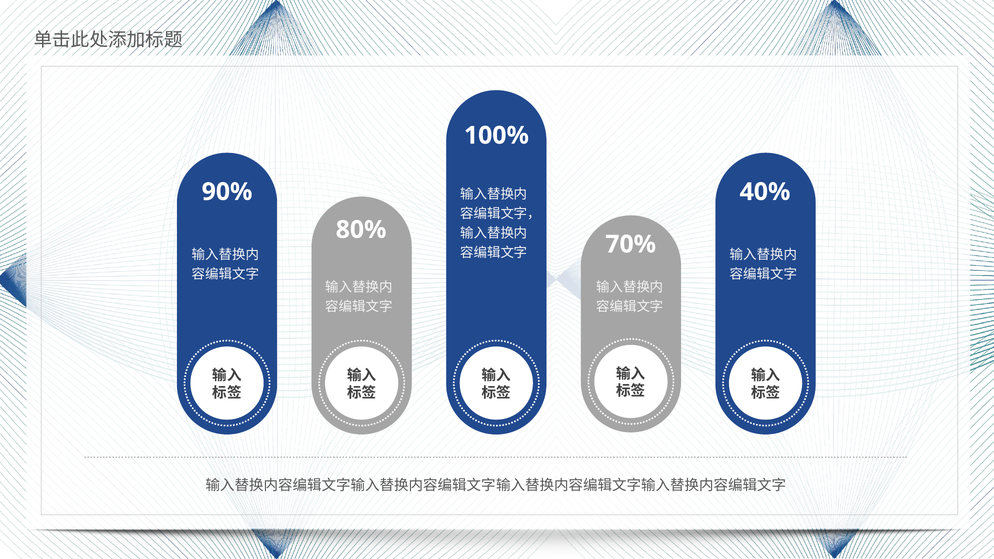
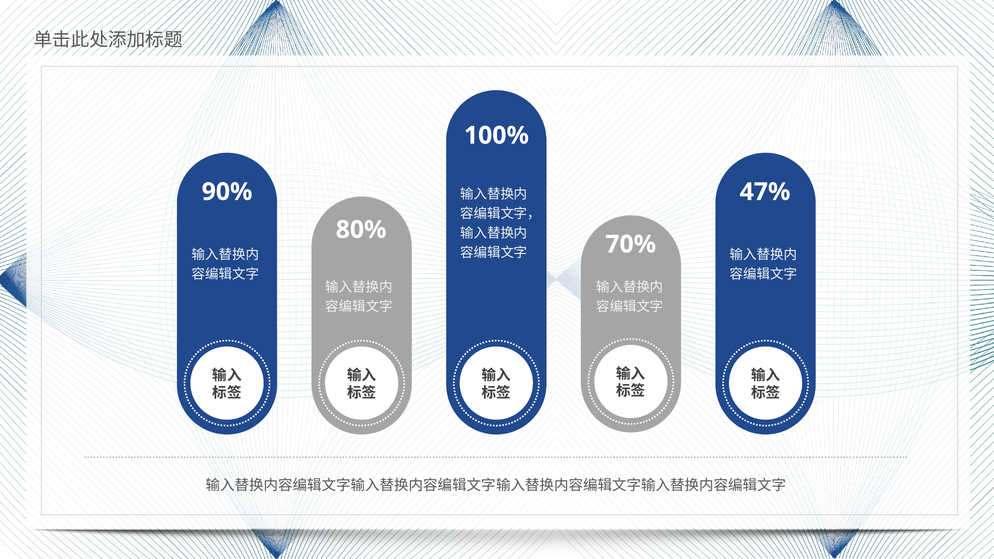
40%: 40% -> 47%
